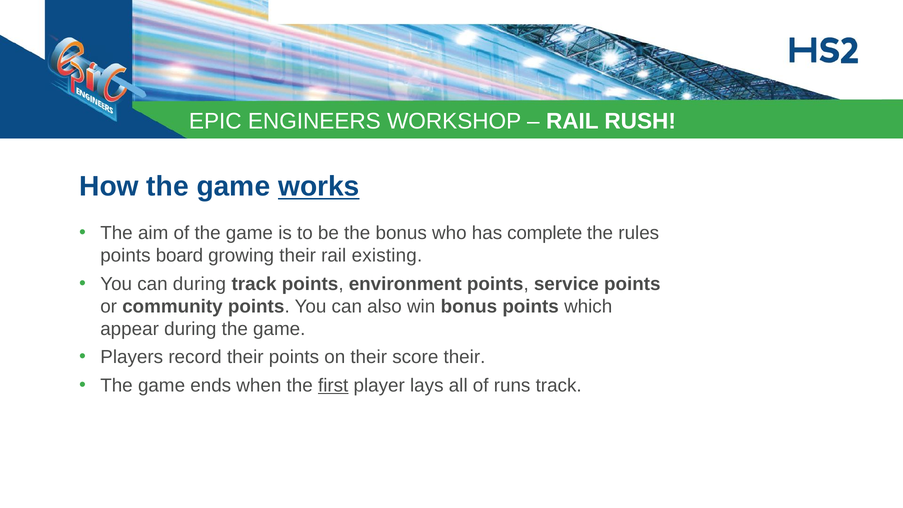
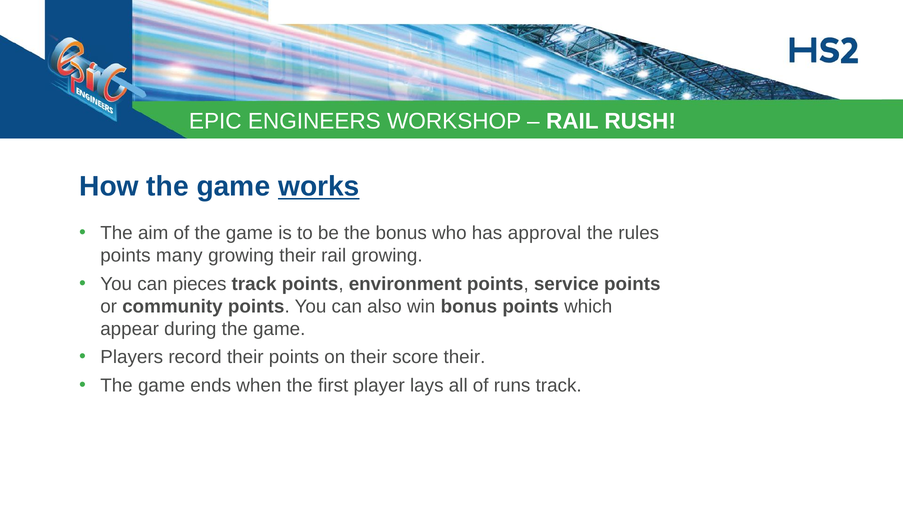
complete: complete -> approval
board: board -> many
rail existing: existing -> growing
can during: during -> pieces
first underline: present -> none
